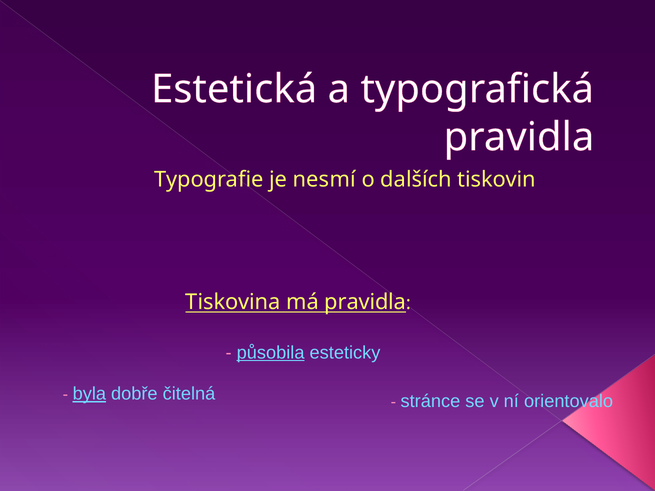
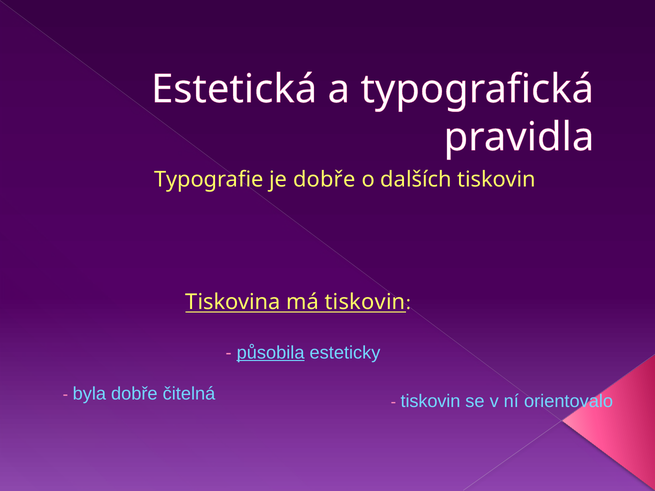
je nesmí: nesmí -> dobře
má pravidla: pravidla -> tiskovin
byla underline: present -> none
stránce at (430, 401): stránce -> tiskovin
